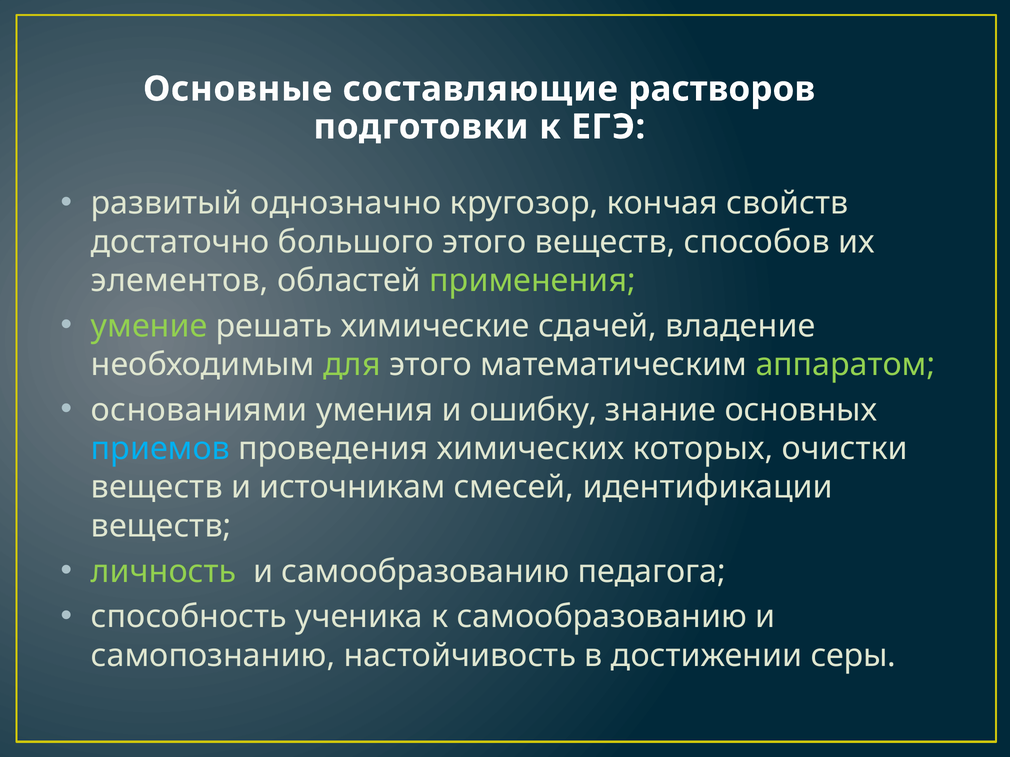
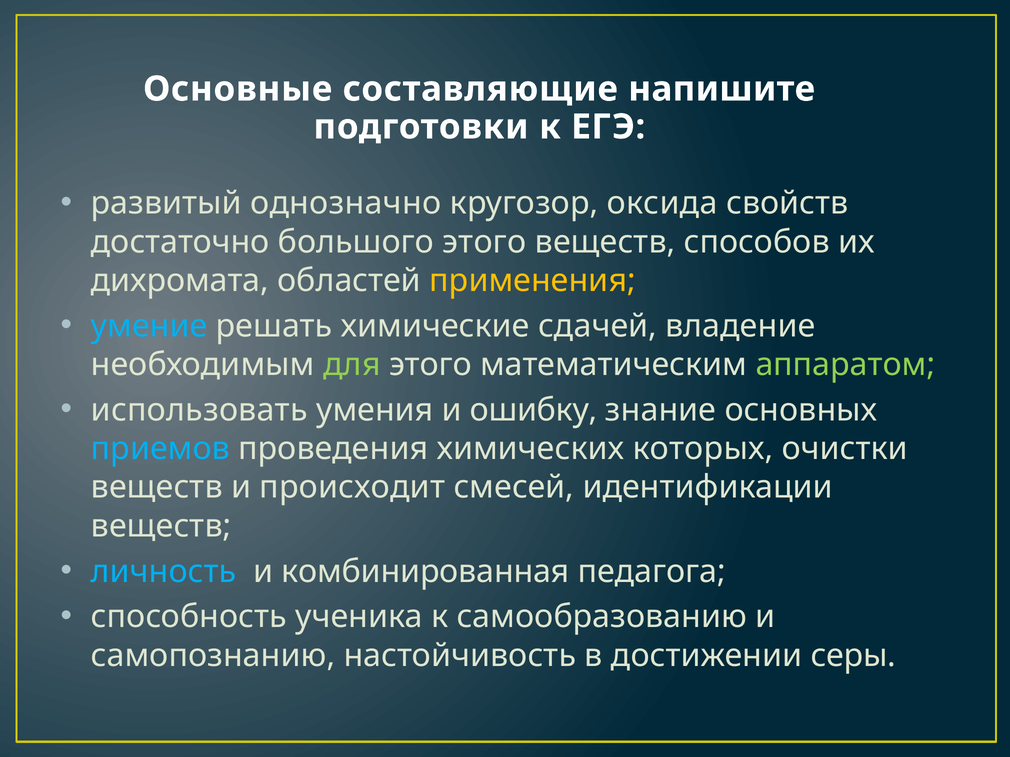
растворов: растворов -> напишите
кончая: кончая -> оксида
элементов: элементов -> дихромата
применения colour: light green -> yellow
умение colour: light green -> light blue
основаниями: основаниями -> использовать
источникам: источникам -> происходит
личность colour: light green -> light blue
и самообразованию: самообразованию -> комбинированная
